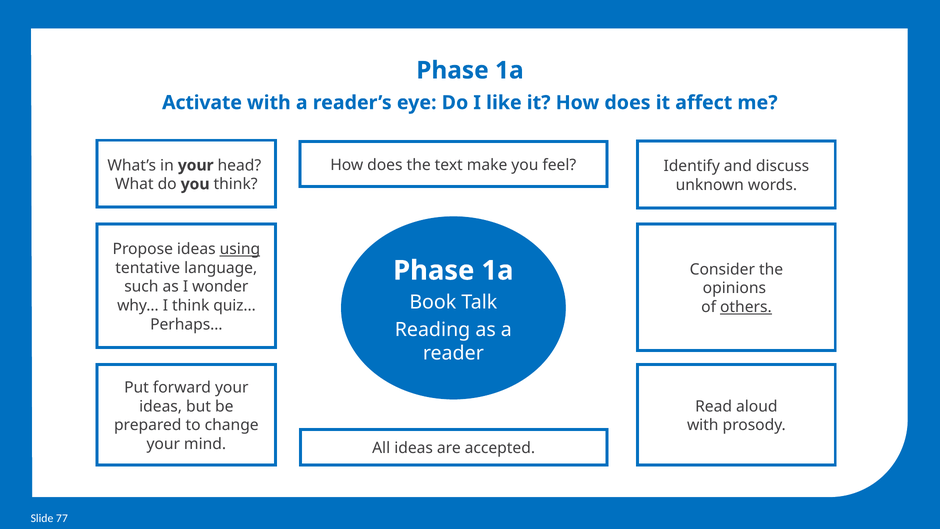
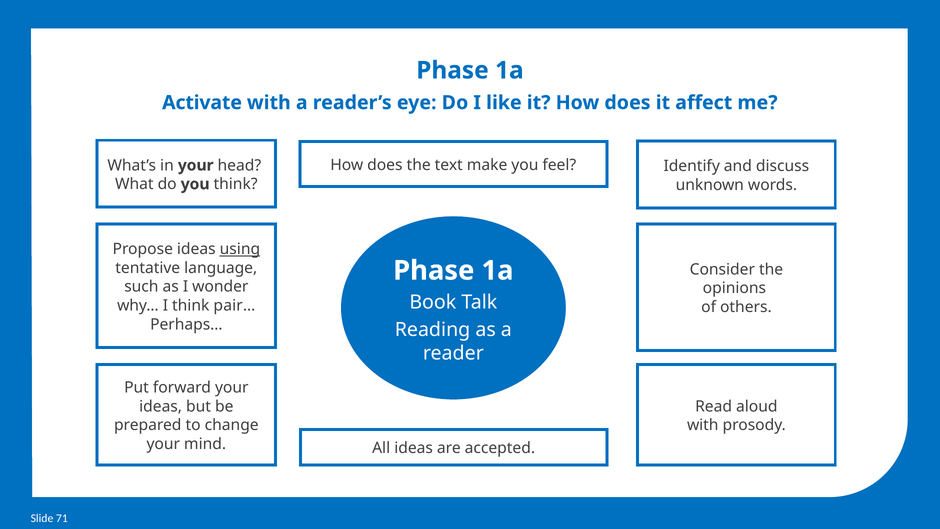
quiz…: quiz… -> pair…
others underline: present -> none
77: 77 -> 71
